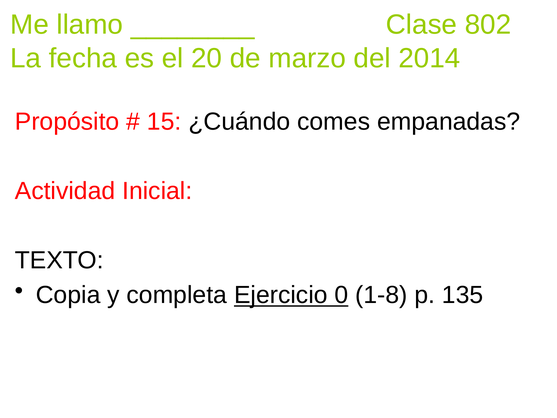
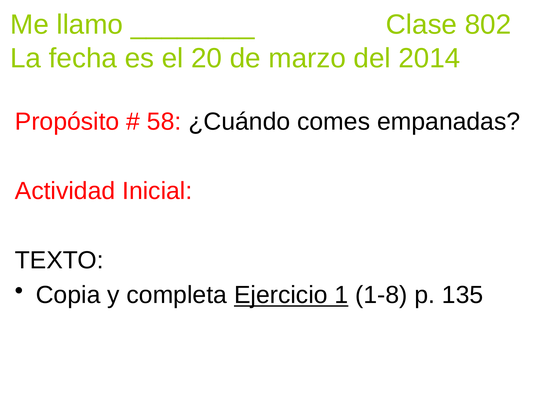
15: 15 -> 58
0: 0 -> 1
